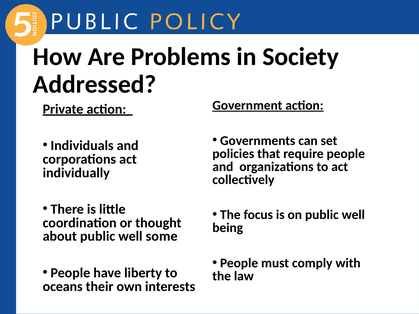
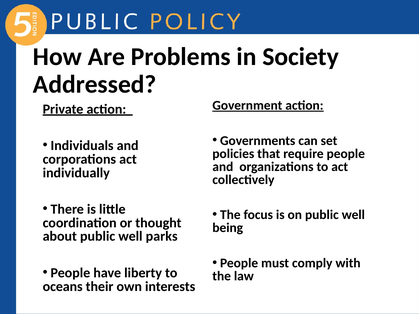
some: some -> parks
